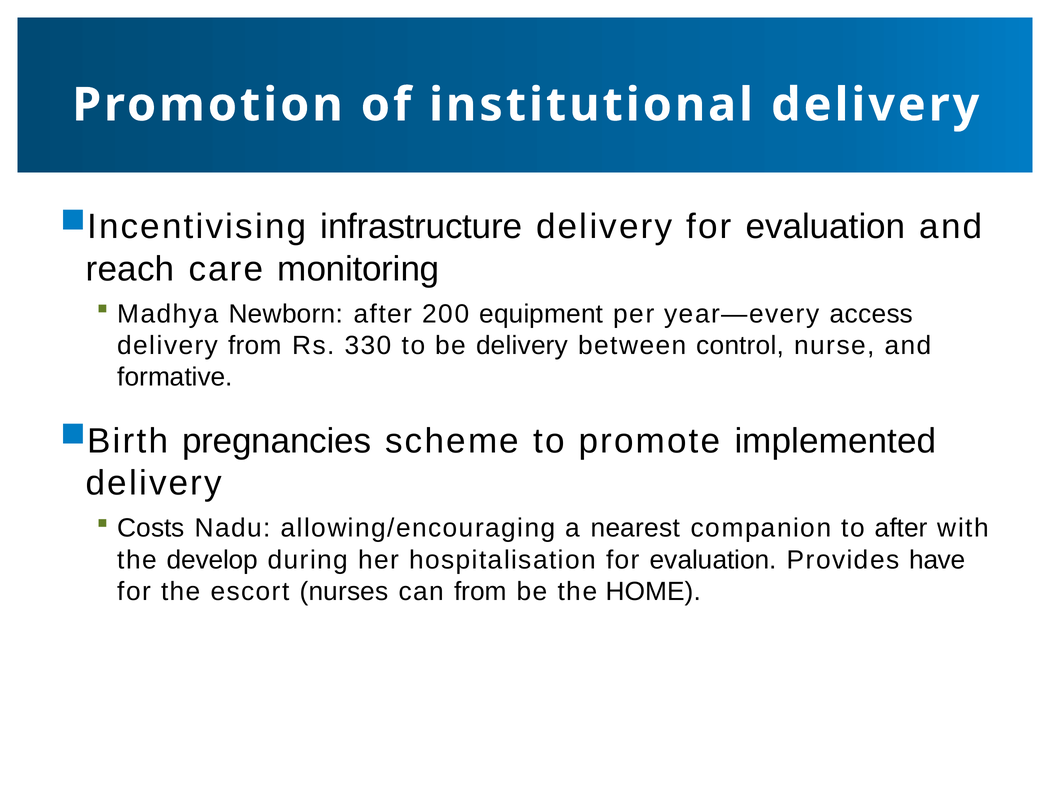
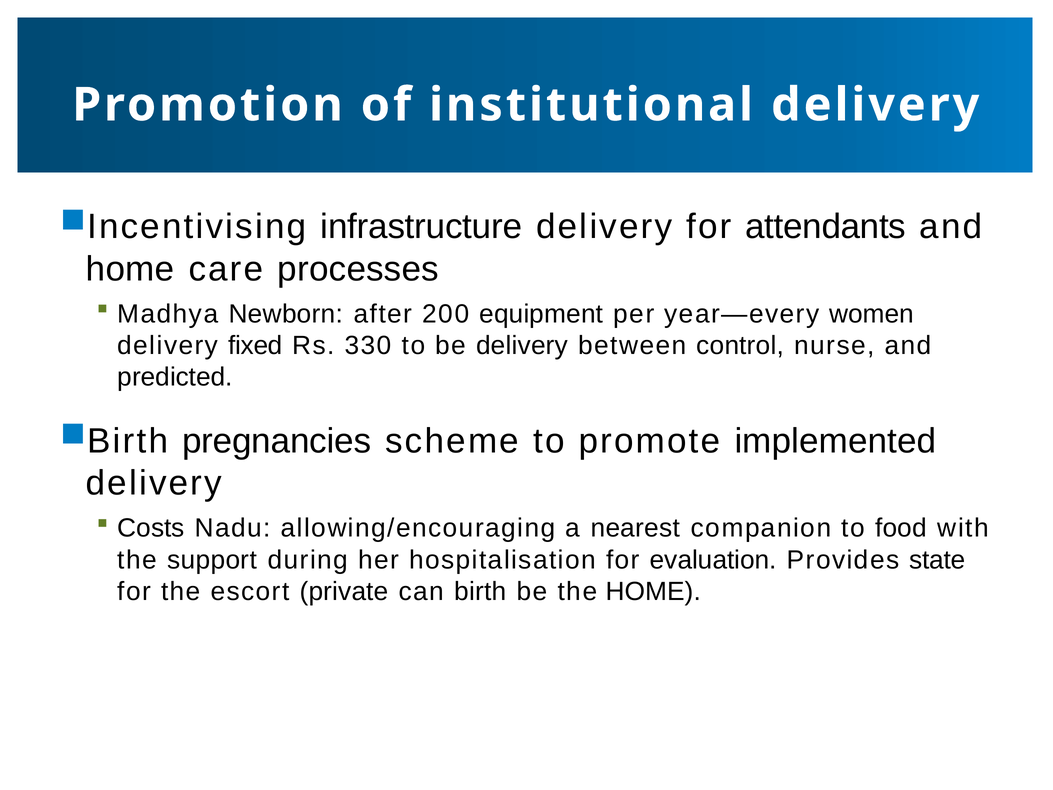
delivery for evaluation: evaluation -> attendants
reach at (130, 269): reach -> home
monitoring: monitoring -> processes
access: access -> women
delivery from: from -> fixed
formative: formative -> predicted
to after: after -> food
develop: develop -> support
have: have -> state
nurses: nurses -> private
can from: from -> birth
